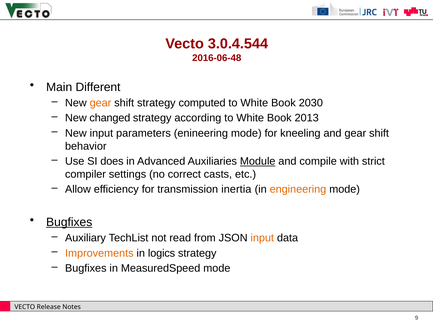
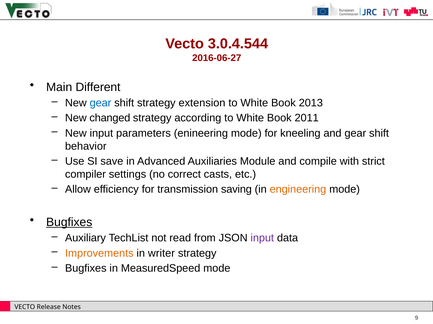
2016-06-48: 2016-06-48 -> 2016-06-27
gear at (101, 103) colour: orange -> blue
computed: computed -> extension
2030: 2030 -> 2013
2013: 2013 -> 2011
does: does -> save
Module underline: present -> none
inertia: inertia -> saving
input at (262, 239) colour: orange -> purple
logics: logics -> writer
